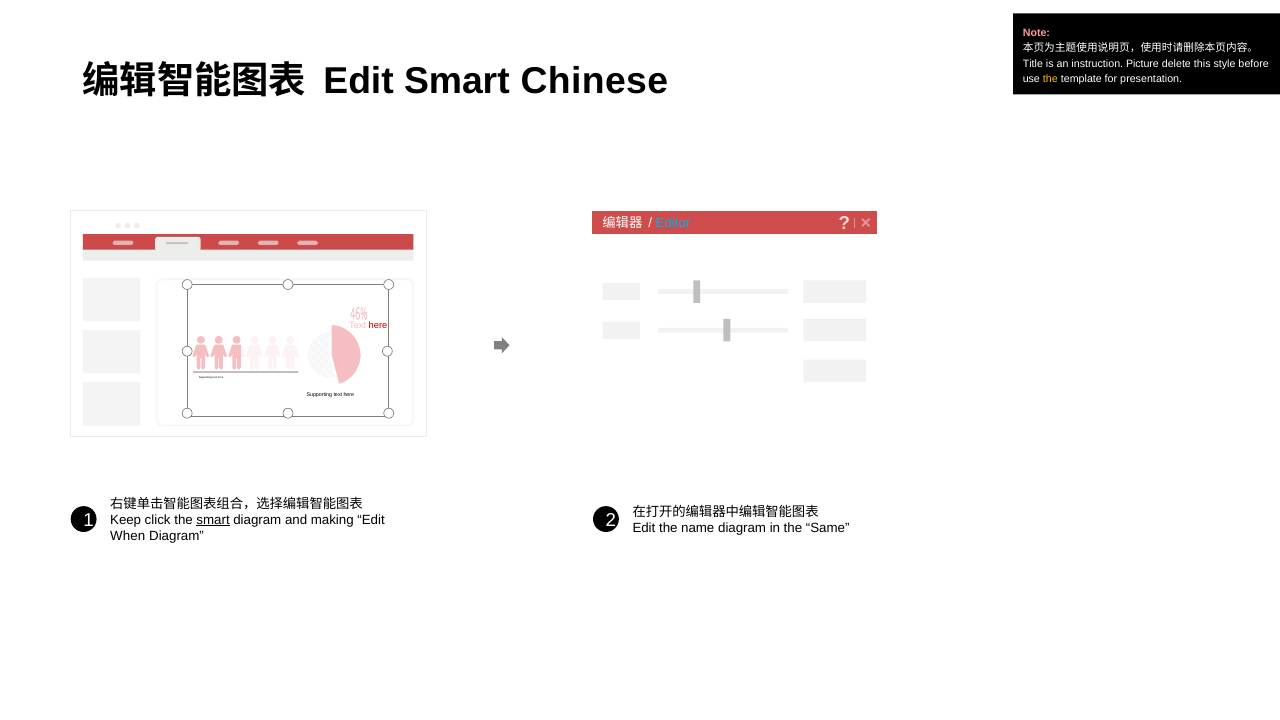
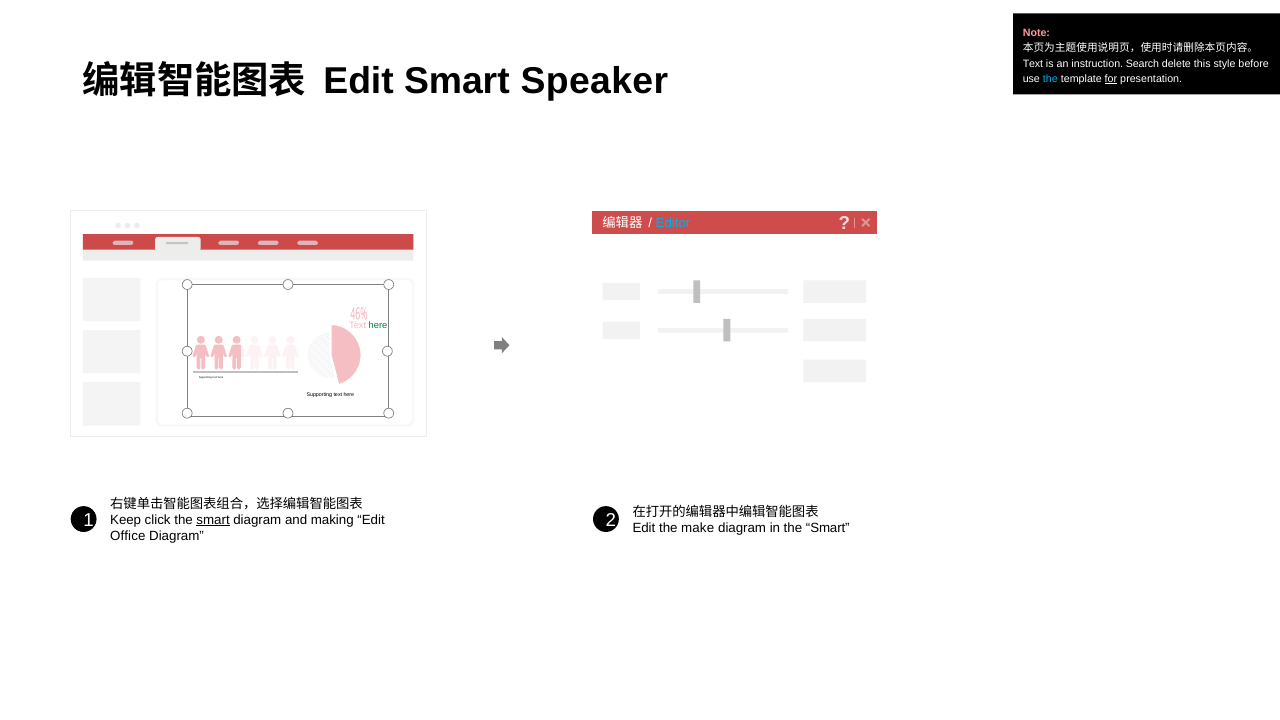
Title at (1033, 64): Title -> Text
Picture: Picture -> Search
Chinese: Chinese -> Speaker
the at (1050, 79) colour: yellow -> light blue
for underline: none -> present
here at (378, 325) colour: red -> green
name: name -> make
in the Same: Same -> Smart
When: When -> Office
